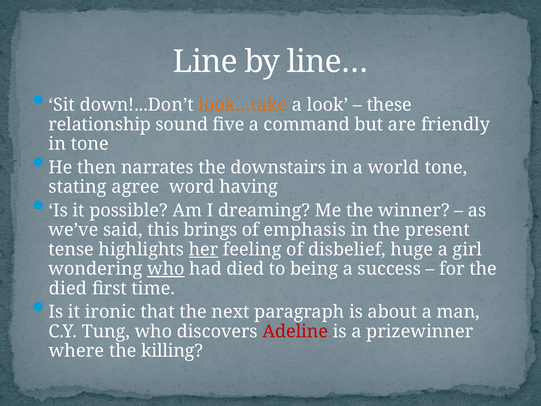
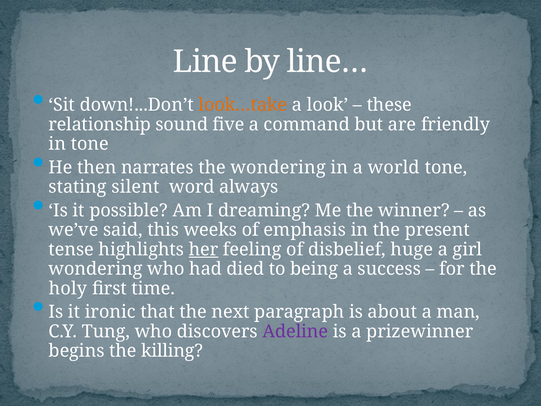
the downstairs: downstairs -> wondering
agree: agree -> silent
having: having -> always
brings: brings -> weeks
who at (166, 269) underline: present -> none
died at (68, 288): died -> holy
Adeline colour: red -> purple
where: where -> begins
